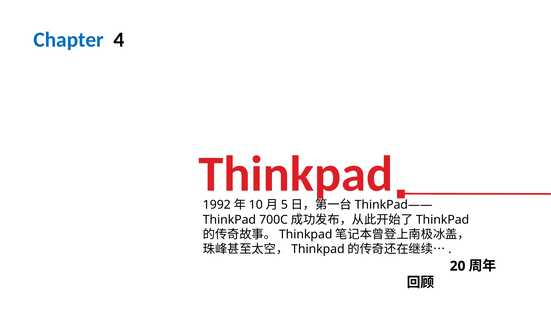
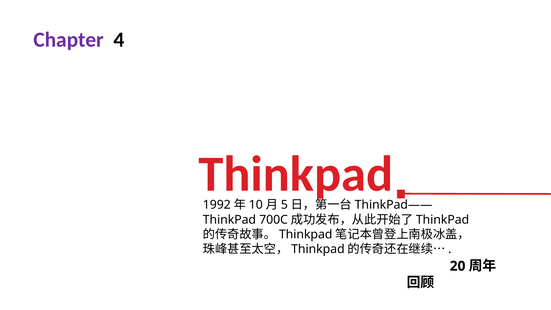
Chapter colour: blue -> purple
